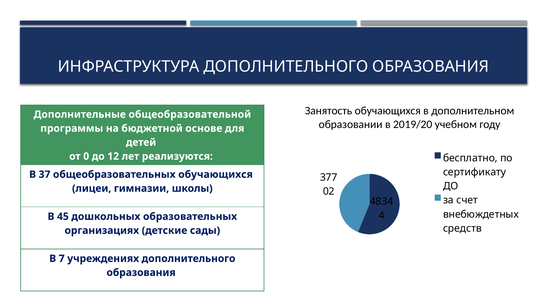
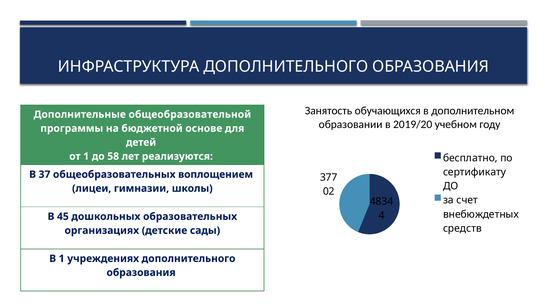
от 0: 0 -> 1
12: 12 -> 58
общеобразовательных обучающихся: обучающихся -> воплощением
В 7: 7 -> 1
